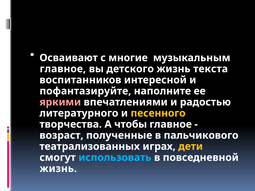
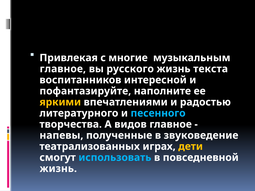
Осваивают: Осваивают -> Привлекая
детского: детского -> русского
яркими colour: pink -> yellow
песенного colour: yellow -> light blue
чтобы: чтобы -> видов
возраст: возраст -> напевы
пальчикового: пальчикового -> звуковедение
